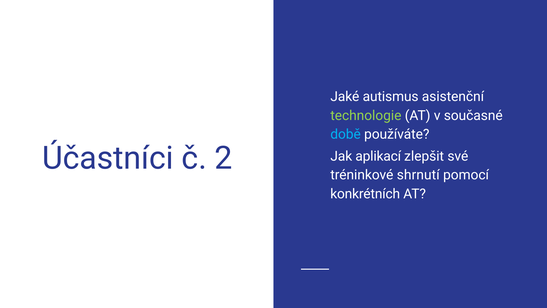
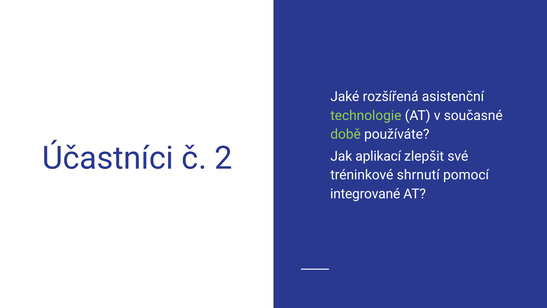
autismus: autismus -> rozšířená
době colour: light blue -> light green
konkrétních: konkrétních -> integrované
